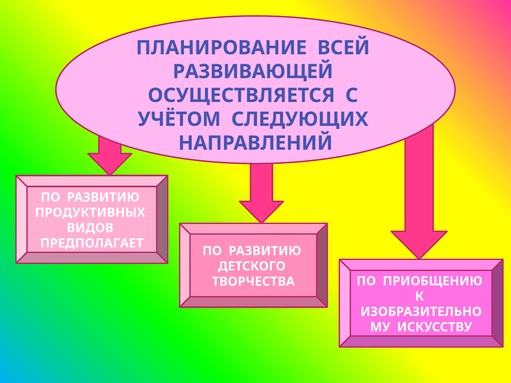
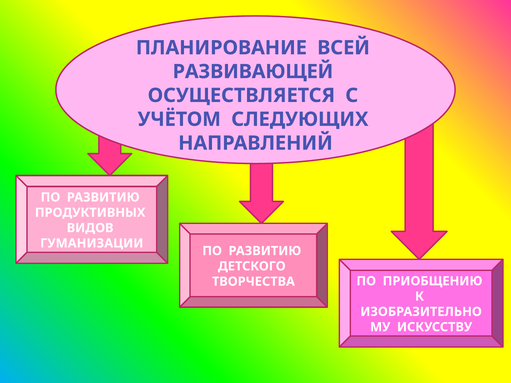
ПРЕДПОЛАГАЕТ: ПРЕДПОЛАГАЕТ -> ГУМАНИЗАЦИИ
